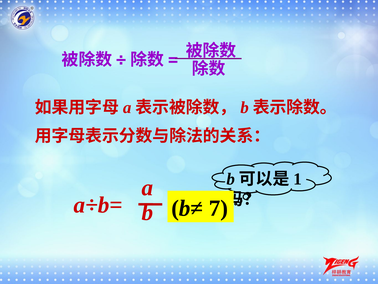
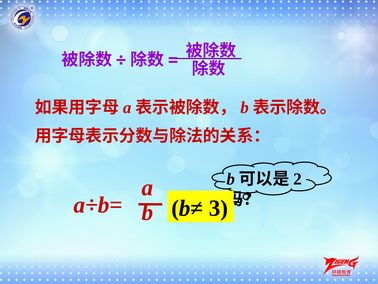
1: 1 -> 2
7: 7 -> 3
